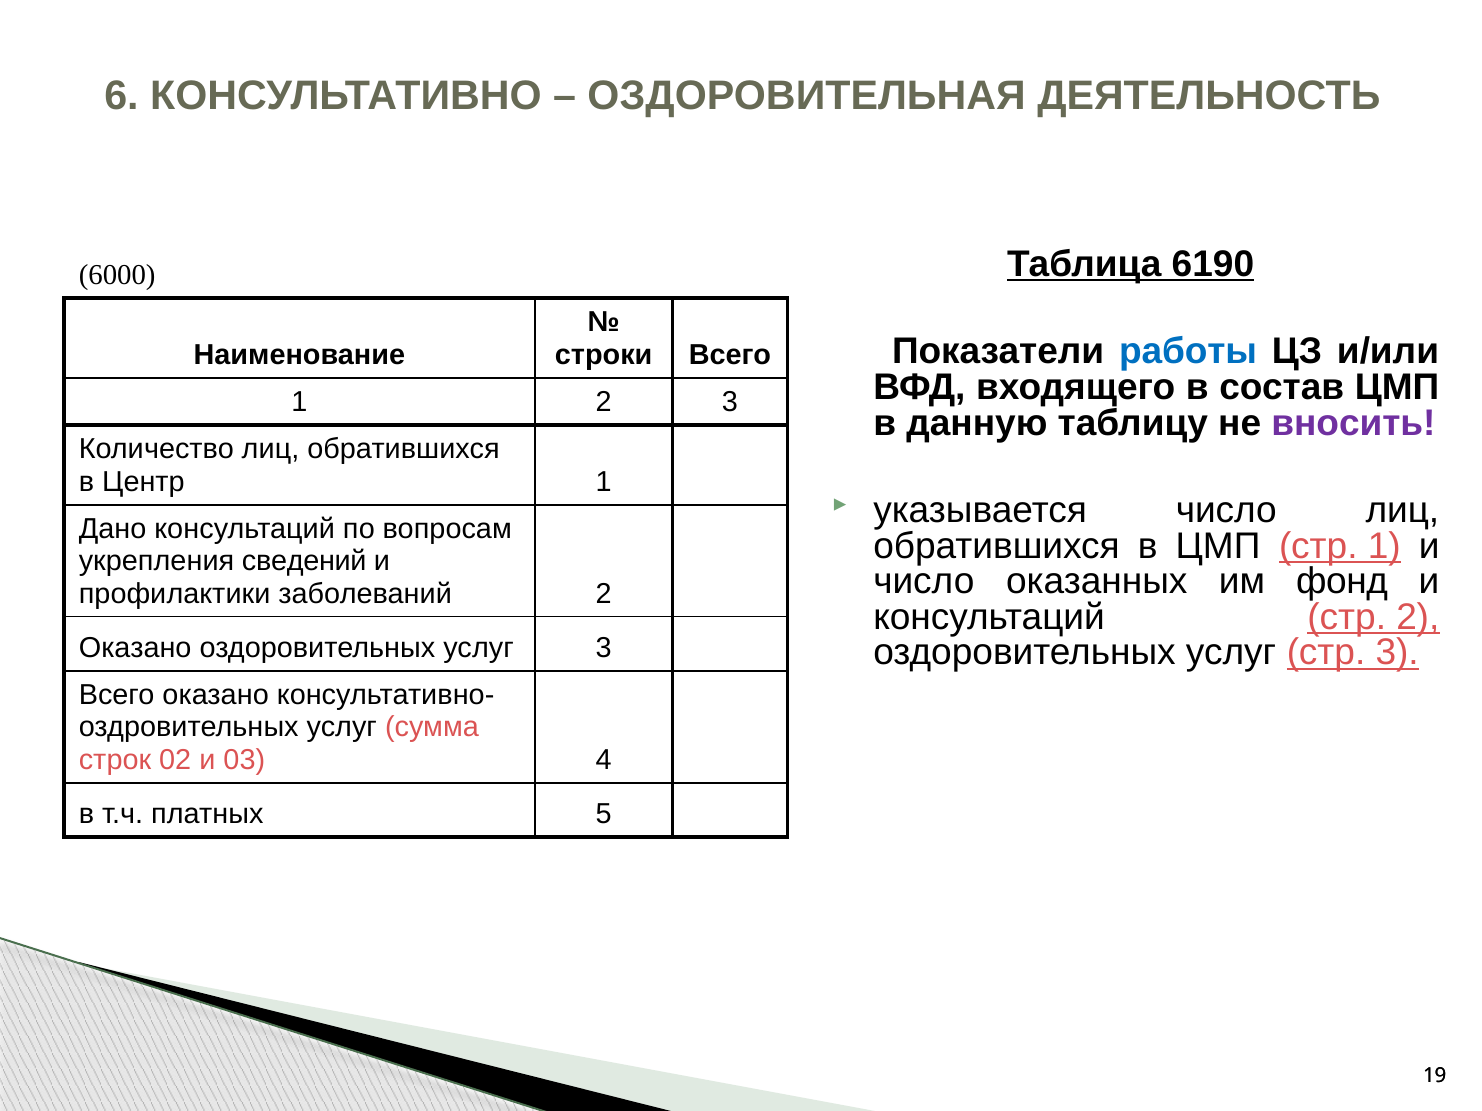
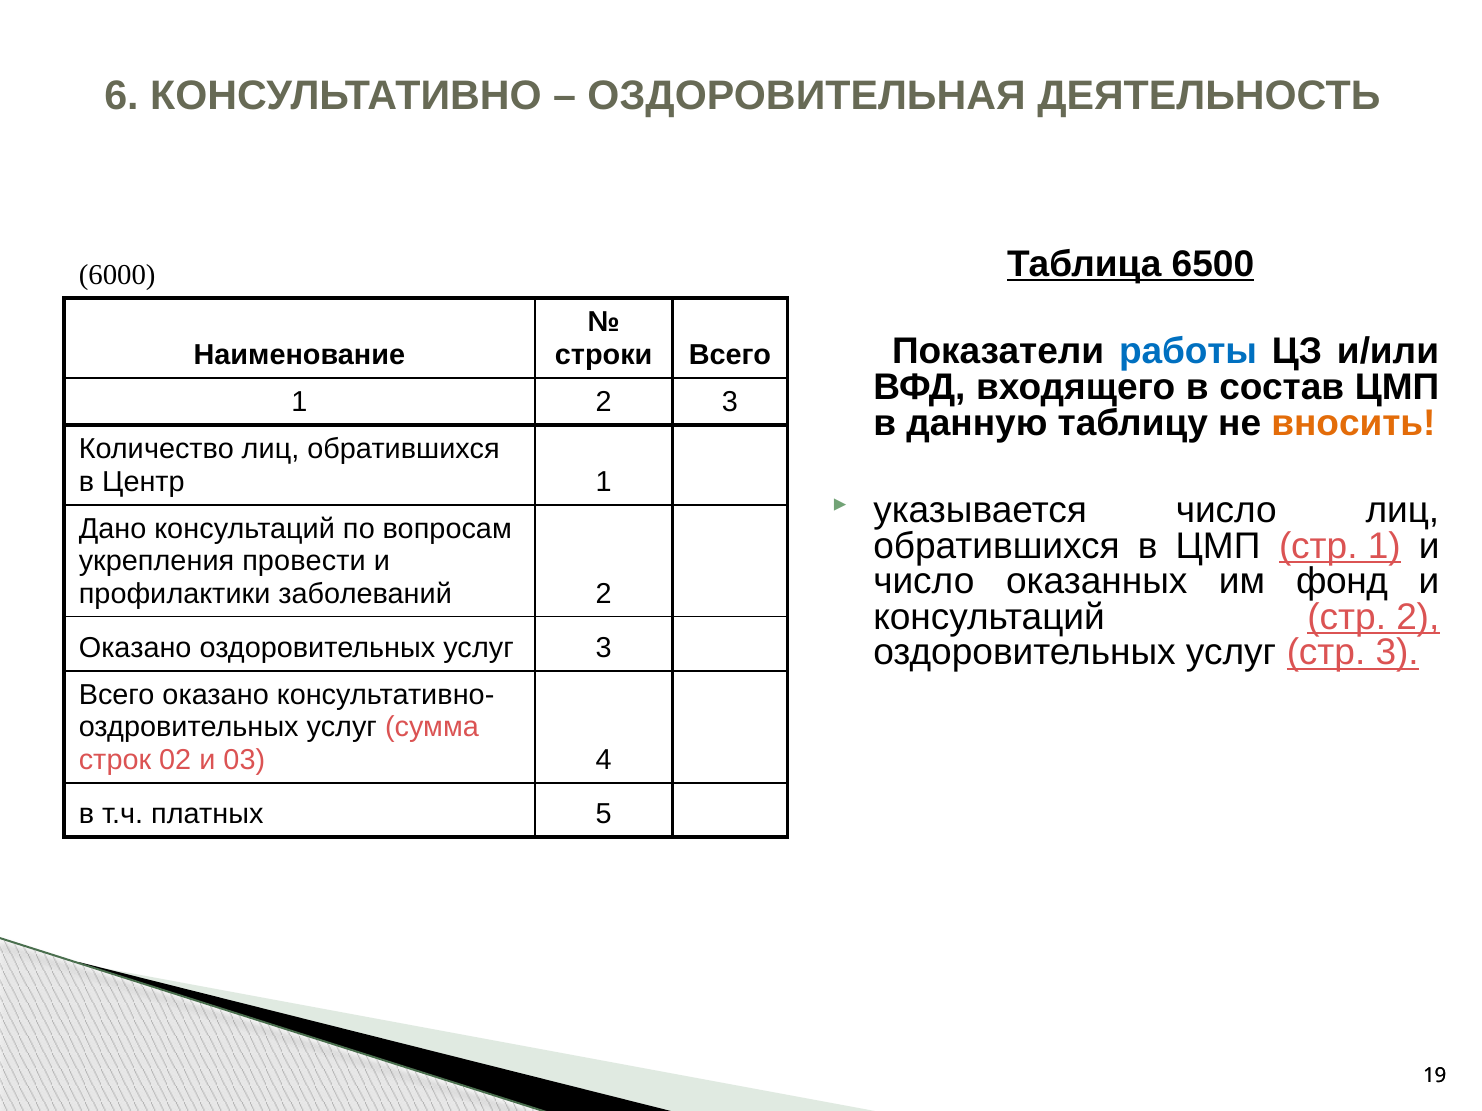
6190: 6190 -> 6500
вносить colour: purple -> orange
сведений: сведений -> провести
